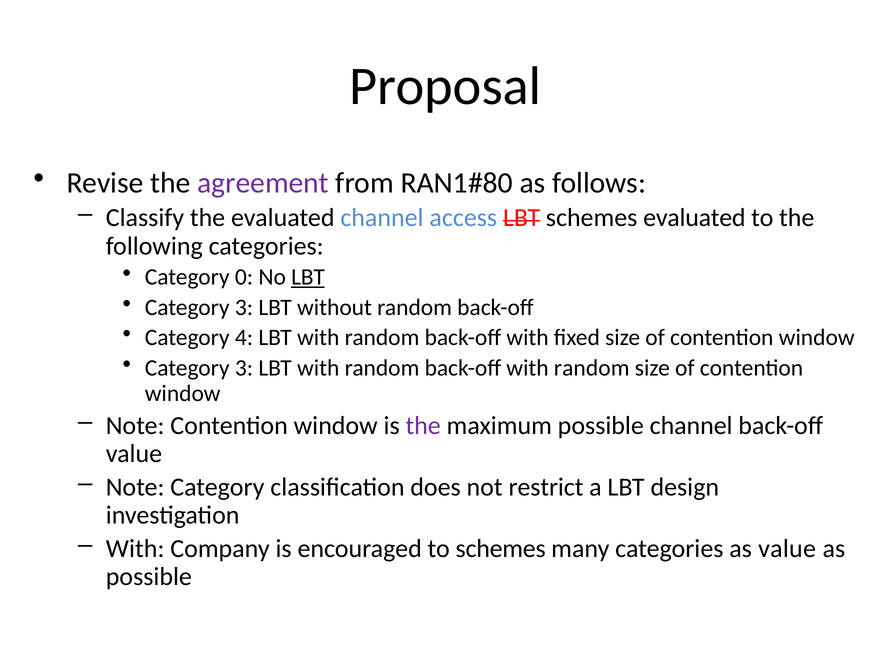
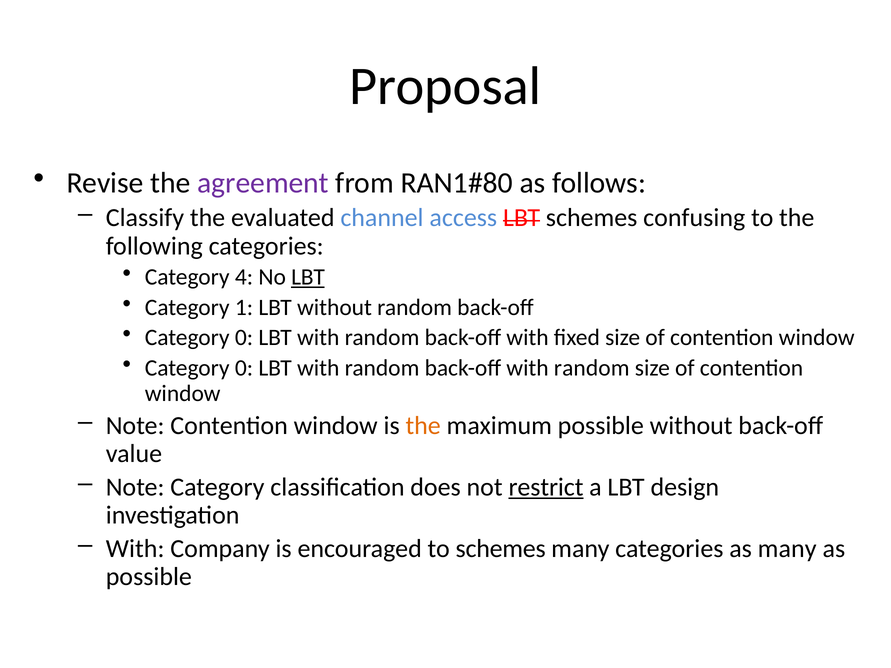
schemes evaluated: evaluated -> confusing
0: 0 -> 4
3 at (244, 308): 3 -> 1
4 at (244, 338): 4 -> 0
3 at (244, 368): 3 -> 0
the at (423, 426) colour: purple -> orange
possible channel: channel -> without
restrict underline: none -> present
as value: value -> many
